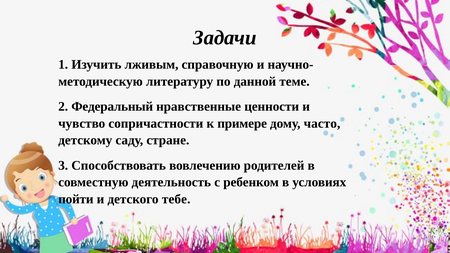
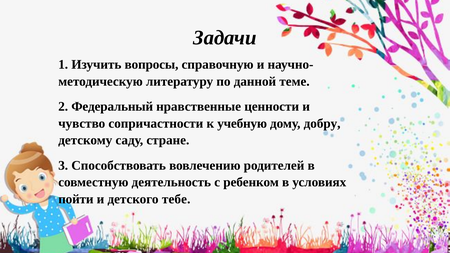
лживым: лживым -> вопросы
примере: примере -> учебную
часто: часто -> добру
